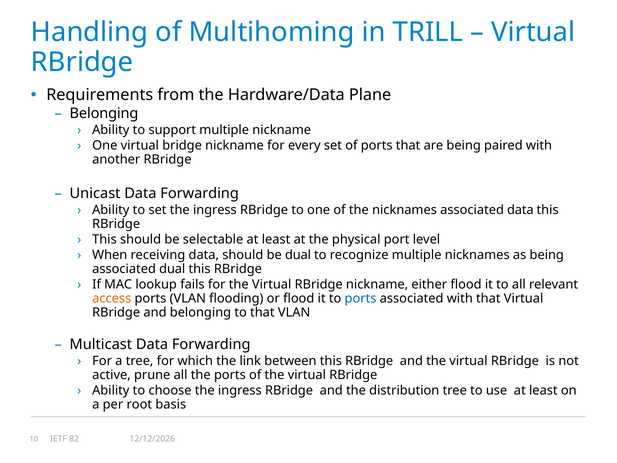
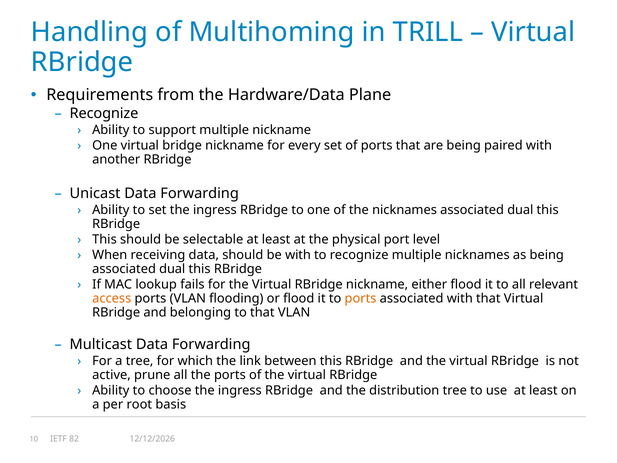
Belonging at (104, 113): Belonging -> Recognize
nicknames associated data: data -> dual
be dual: dual -> with
ports at (361, 298) colour: blue -> orange
